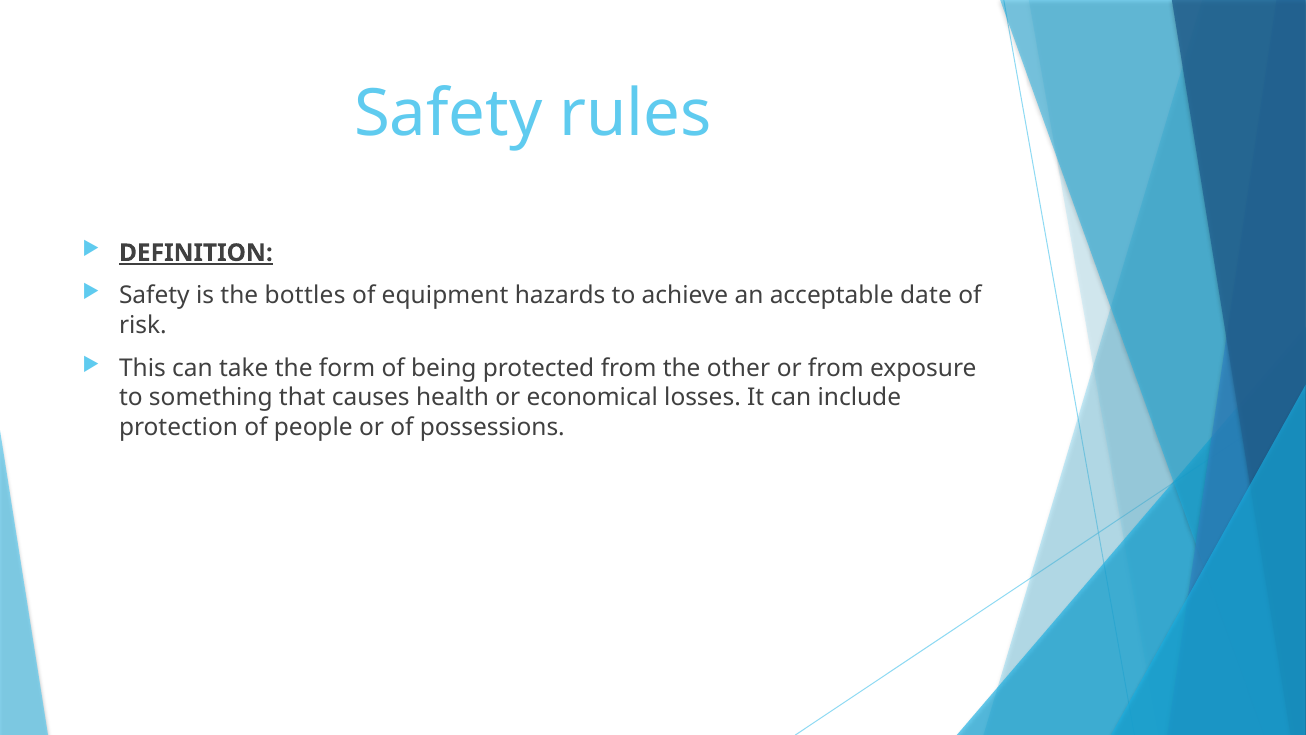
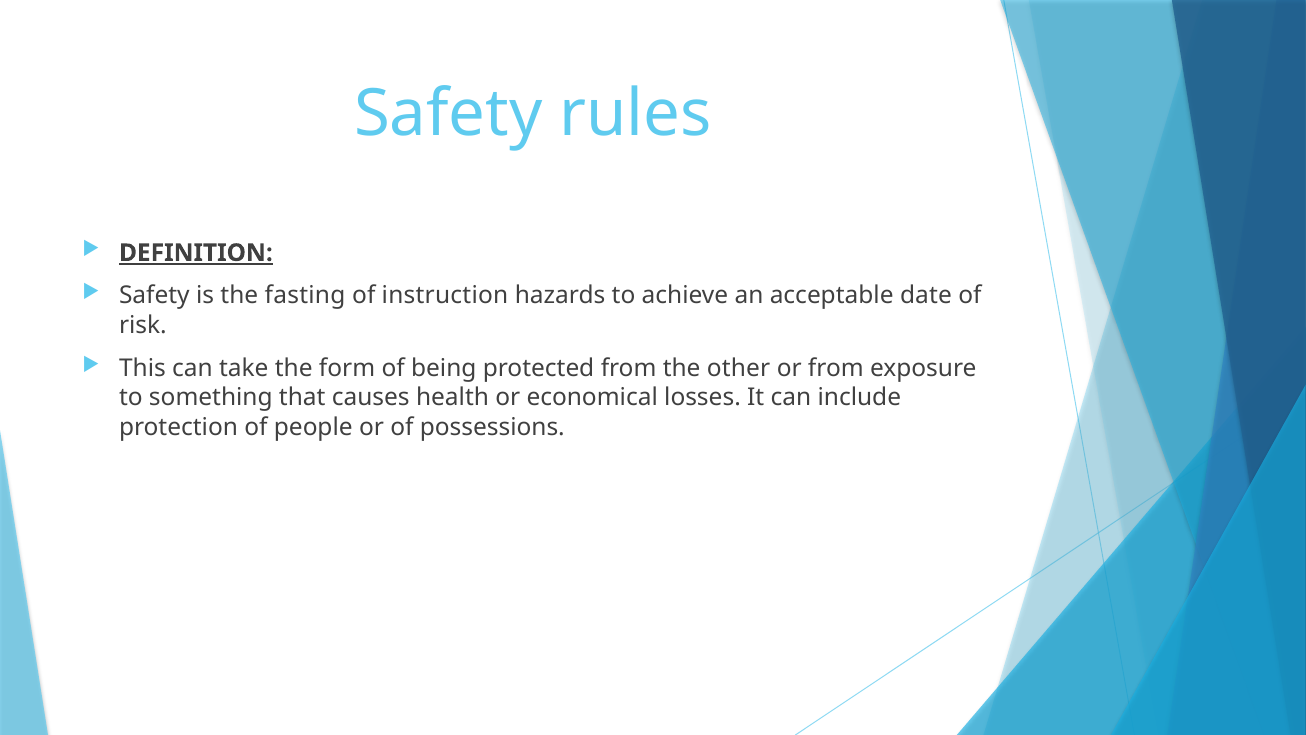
bottles: bottles -> fasting
equipment: equipment -> instruction
